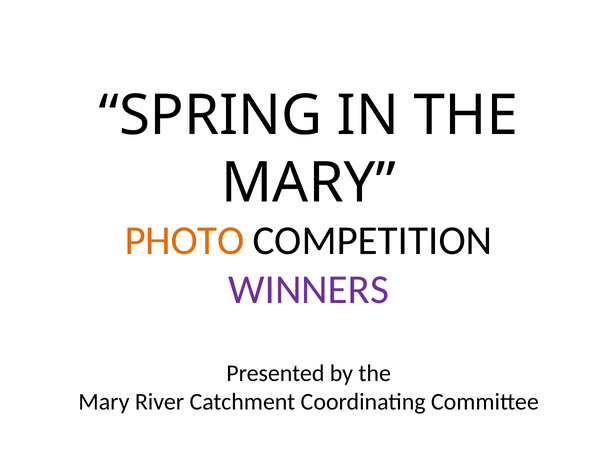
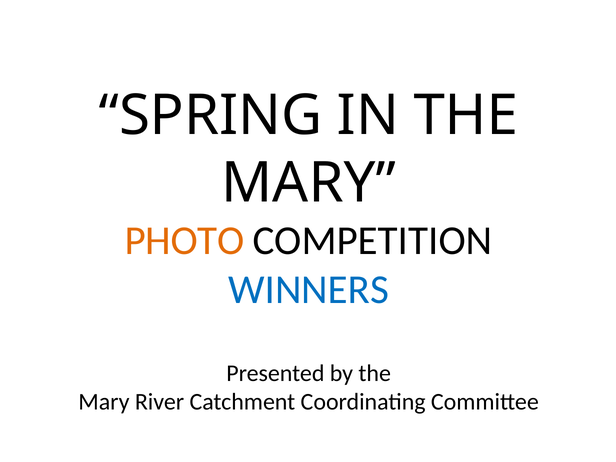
WINNERS colour: purple -> blue
